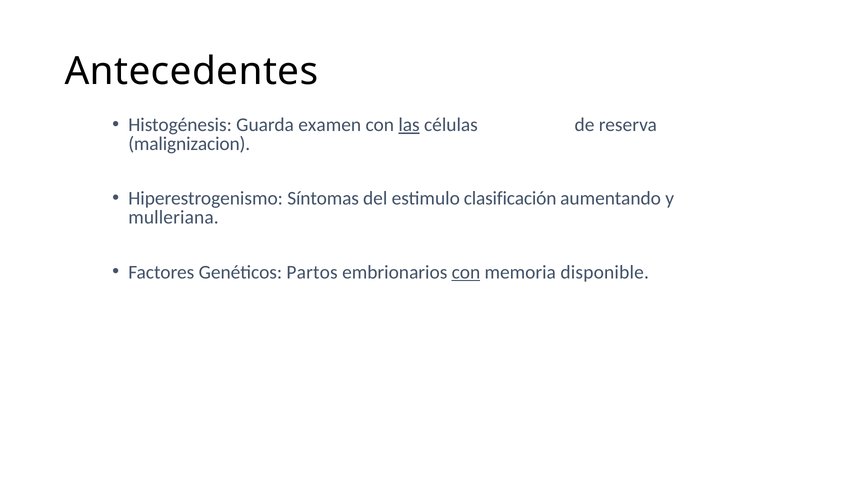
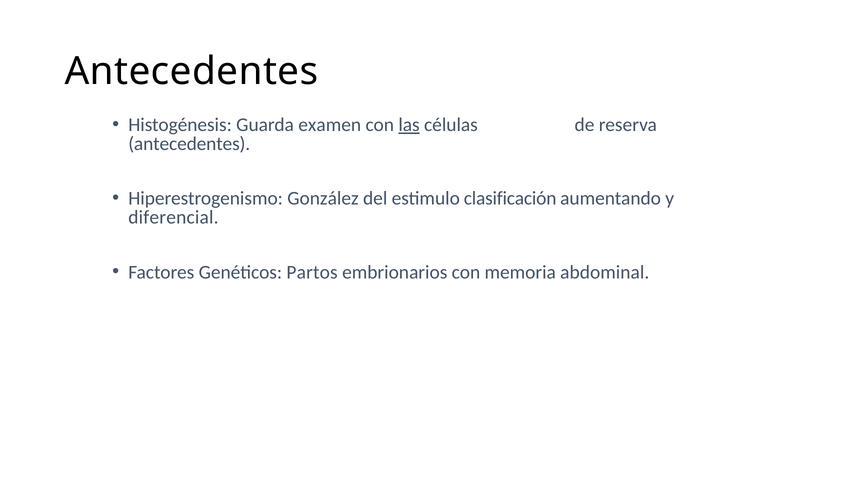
malignizacion at (189, 144): malignizacion -> antecedentes
Síntomas: Síntomas -> González
mulleriana: mulleriana -> diferencial
con at (466, 272) underline: present -> none
disponible: disponible -> abdominal
